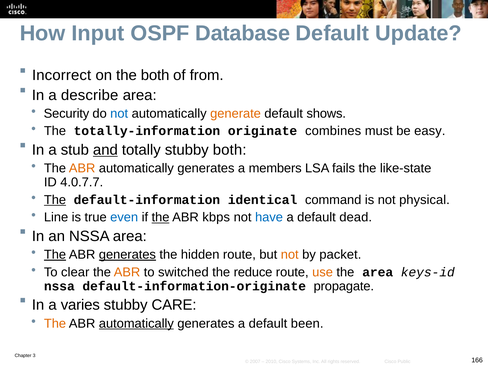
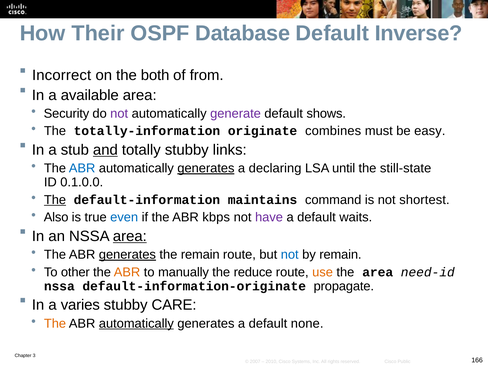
Input: Input -> Their
Update: Update -> Inverse
describe: describe -> available
not at (119, 113) colour: blue -> purple
generate colour: orange -> purple
stubby both: both -> links
ABR at (82, 168) colour: orange -> blue
generates at (206, 168) underline: none -> present
members: members -> declaring
fails: fails -> until
like-state: like-state -> still-state
4.0.7.7: 4.0.7.7 -> 0.1.0.0
identical: identical -> maintains
physical: physical -> shortest
Line: Line -> Also
the at (161, 217) underline: present -> none
have colour: blue -> purple
dead: dead -> waits
area at (130, 236) underline: none -> present
The at (55, 255) underline: present -> none
the hidden: hidden -> remain
not at (290, 255) colour: orange -> blue
by packet: packet -> remain
clear: clear -> other
switched: switched -> manually
keys-id: keys-id -> need-id
been: been -> none
